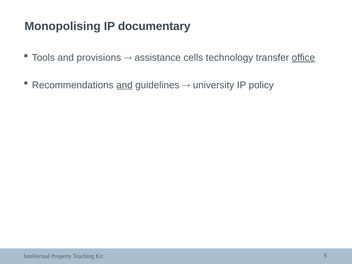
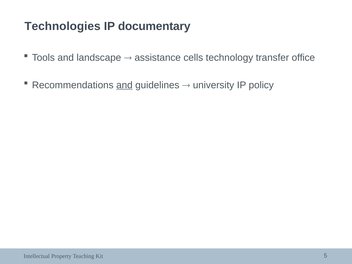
Monopolising: Monopolising -> Technologies
provisions: provisions -> landscape
office underline: present -> none
